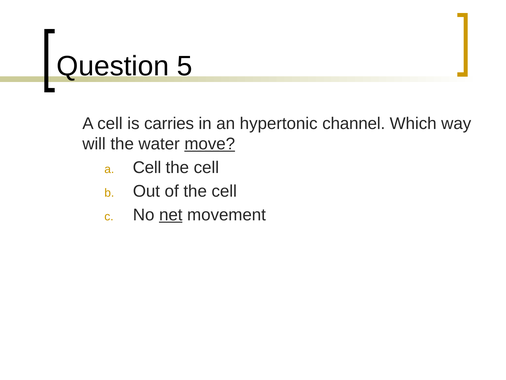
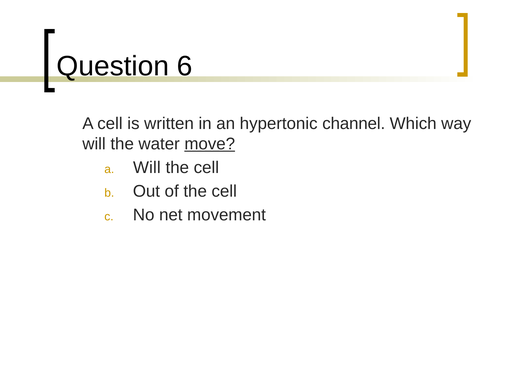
5: 5 -> 6
carries: carries -> written
Cell at (147, 167): Cell -> Will
net underline: present -> none
